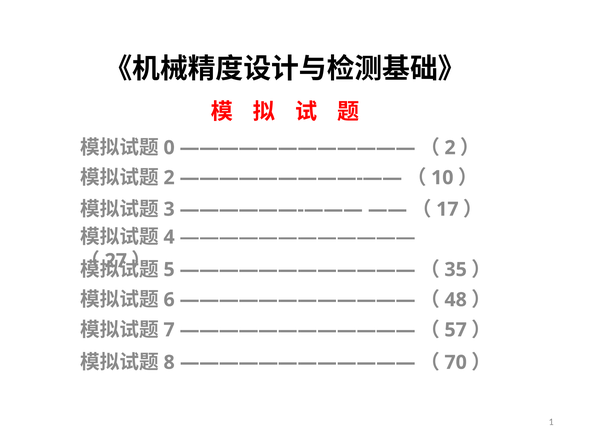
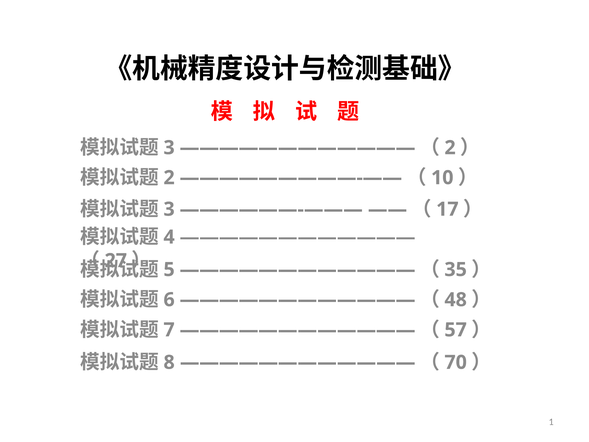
0 at (169, 148): 0 -> 3
